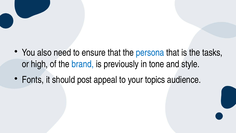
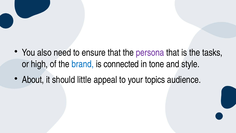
persona colour: blue -> purple
previously: previously -> connected
Fonts: Fonts -> About
post: post -> little
